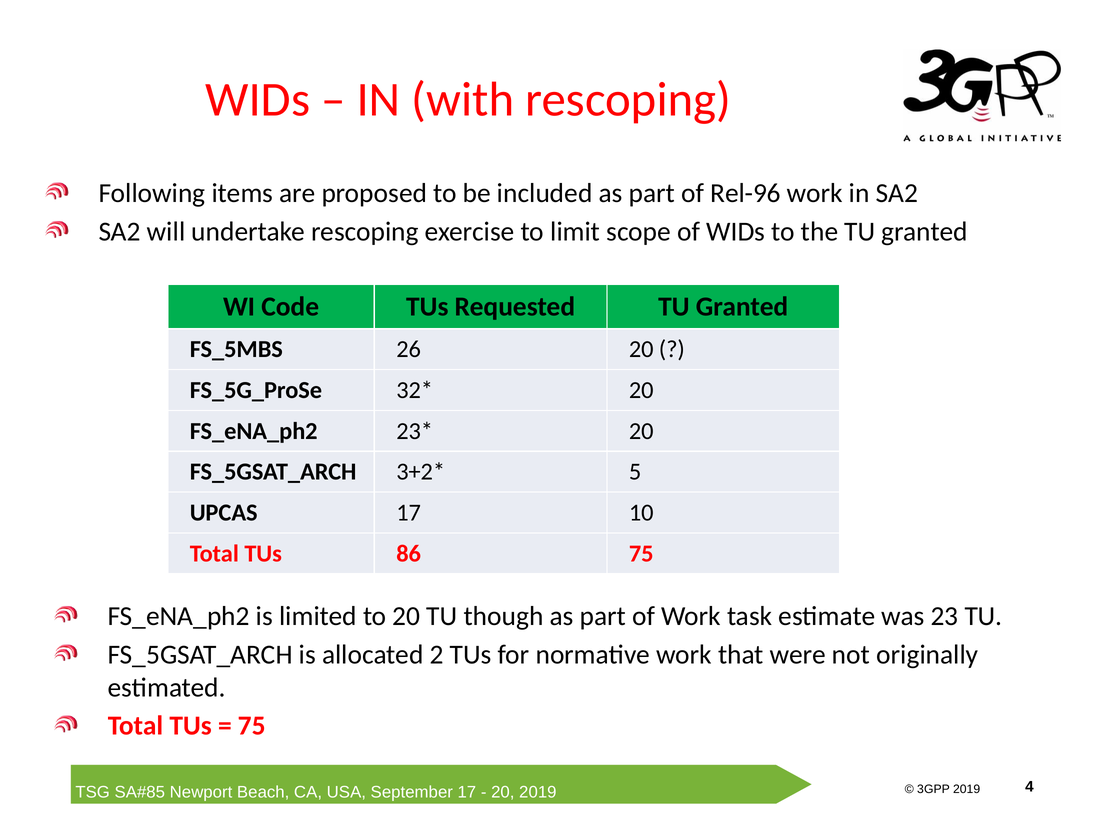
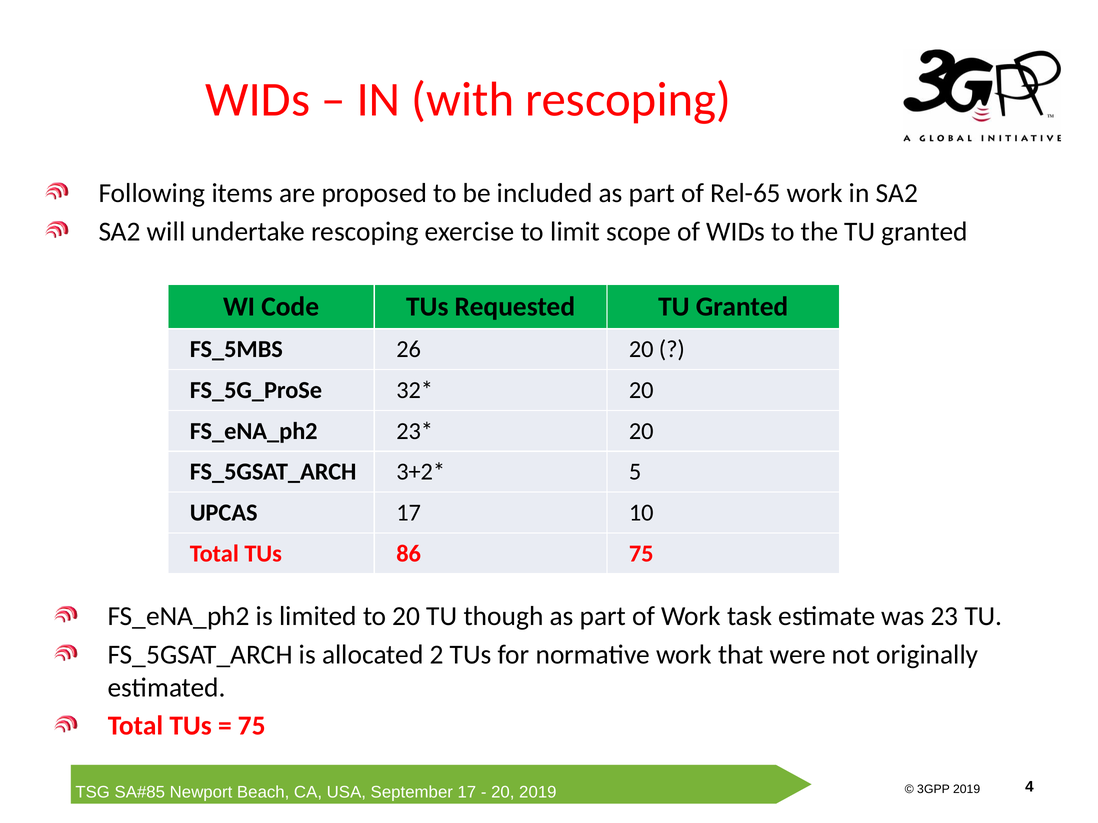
Rel-96: Rel-96 -> Rel-65
